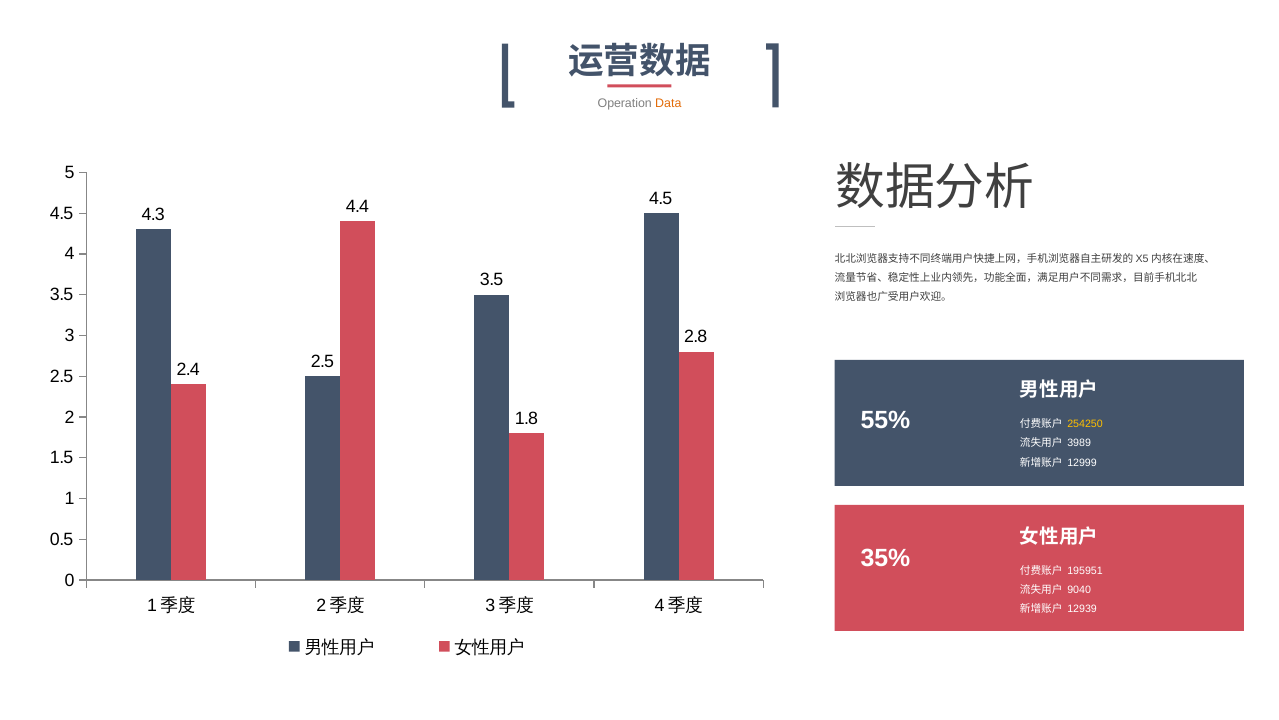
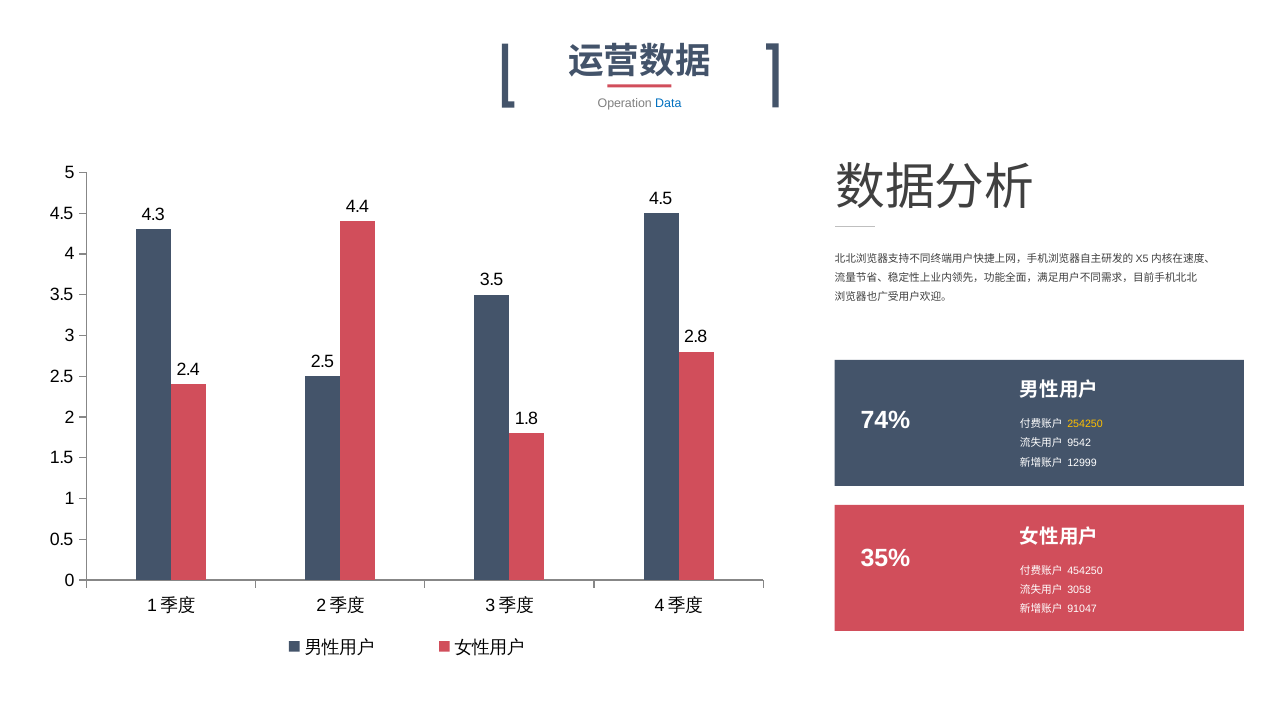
Data colour: orange -> blue
55%: 55% -> 74%
3989: 3989 -> 9542
195951: 195951 -> 454250
9040: 9040 -> 3058
12939: 12939 -> 91047
